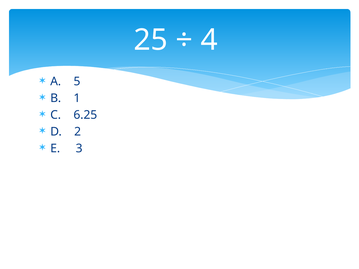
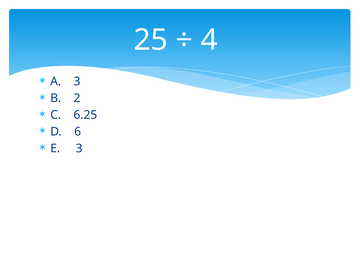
A 5: 5 -> 3
1: 1 -> 2
2: 2 -> 6
